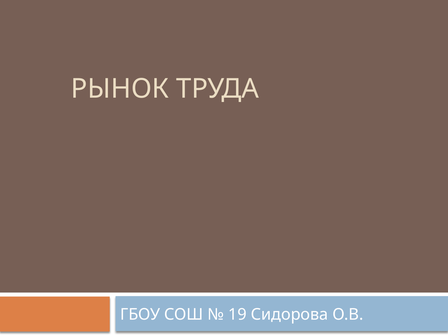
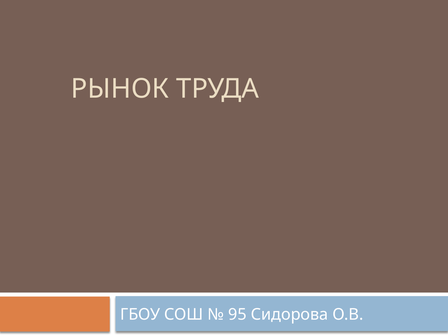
19: 19 -> 95
